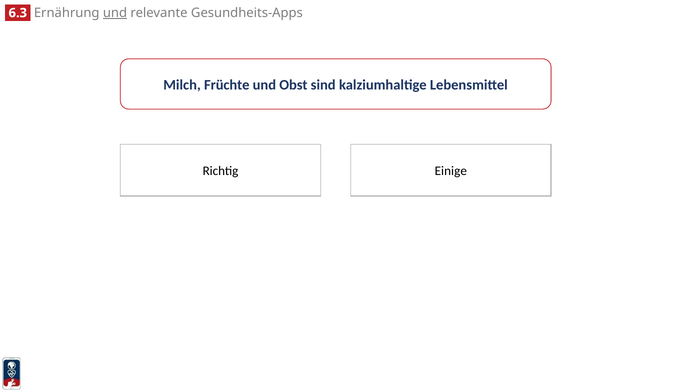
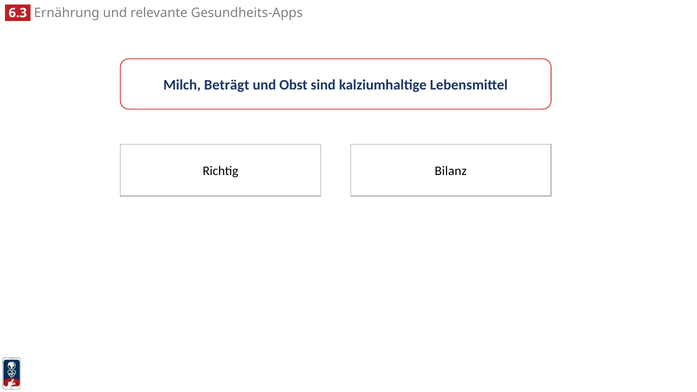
und at (115, 13) underline: present -> none
Früchte: Früchte -> Beträgt
Einige: Einige -> Bilanz
